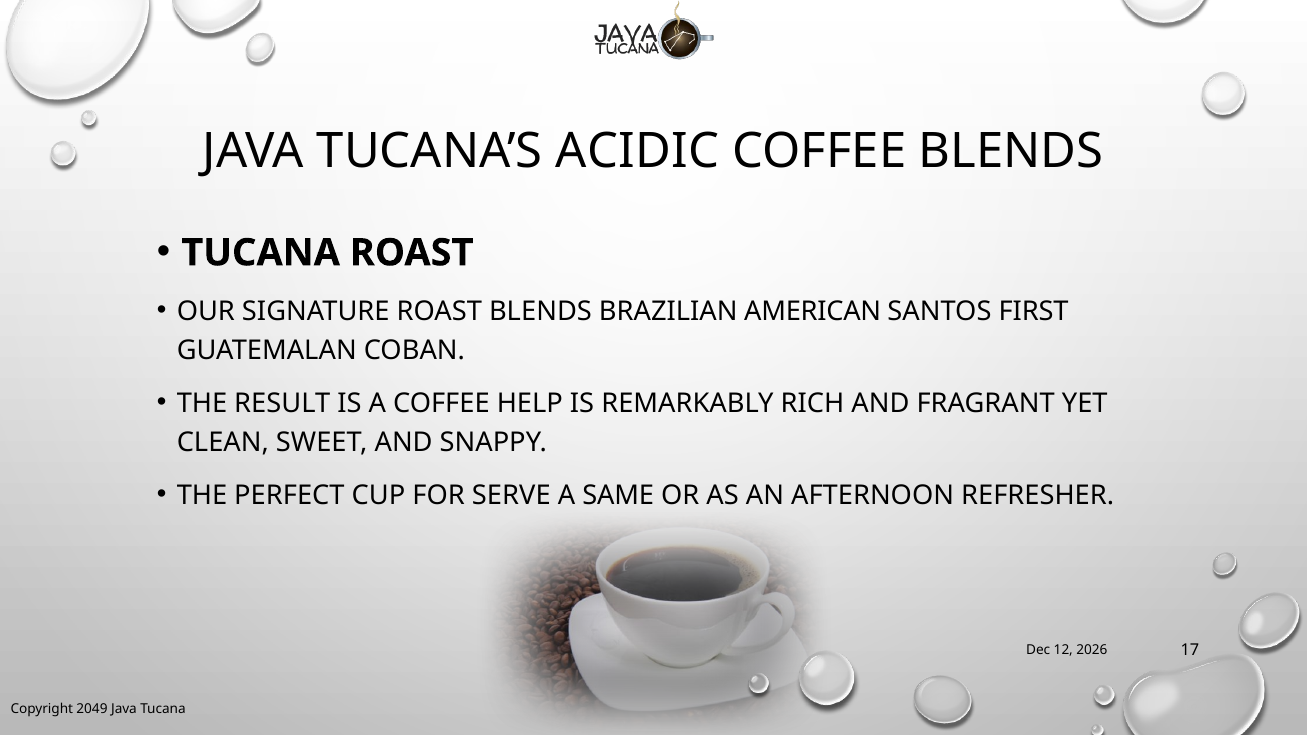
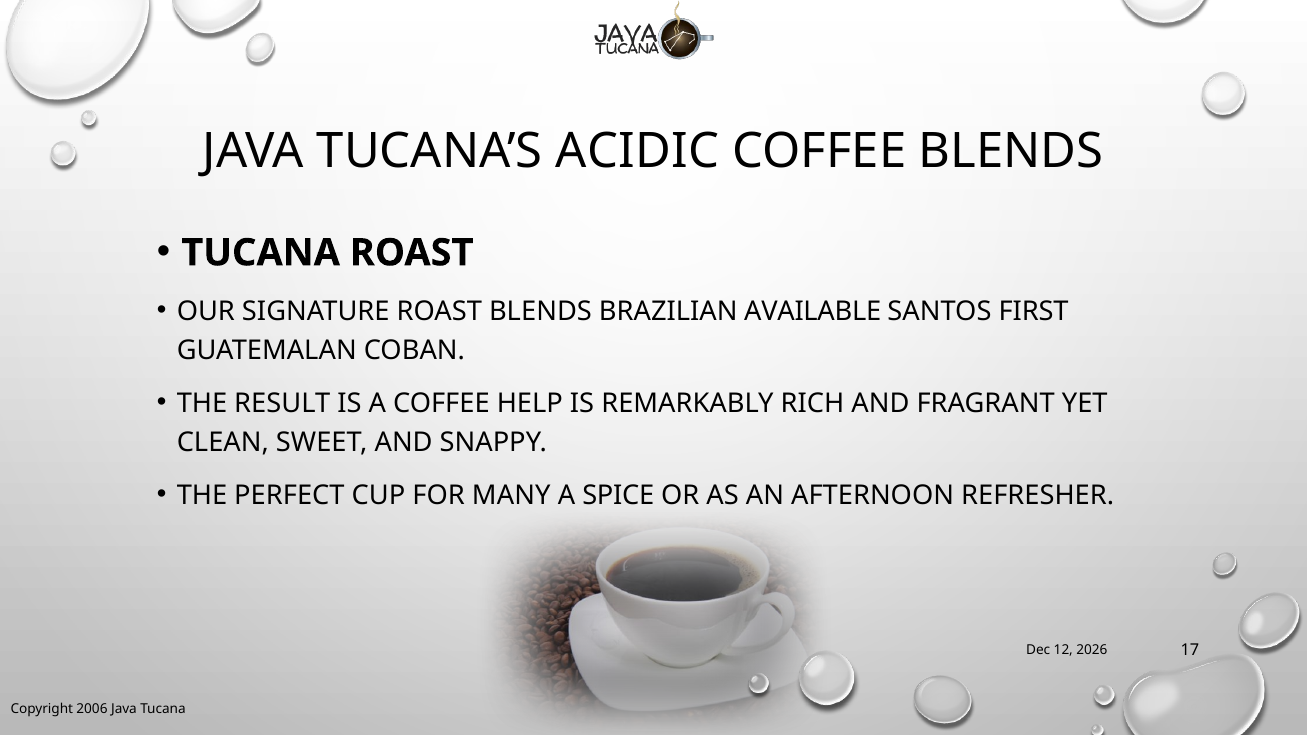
AMERICAN: AMERICAN -> AVAILABLE
SERVE: SERVE -> MANY
SAME: SAME -> SPICE
2049: 2049 -> 2006
